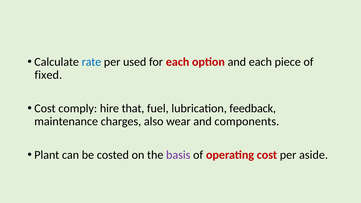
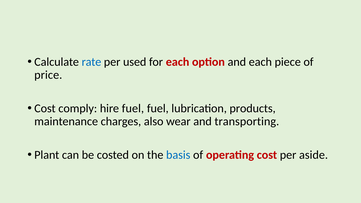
fixed: fixed -> price
hire that: that -> fuel
feedback: feedback -> products
components: components -> transporting
basis colour: purple -> blue
